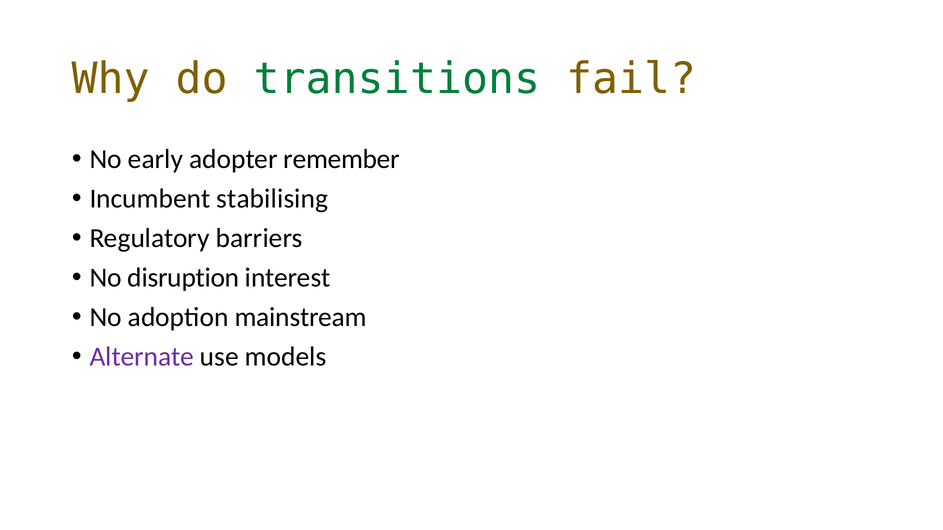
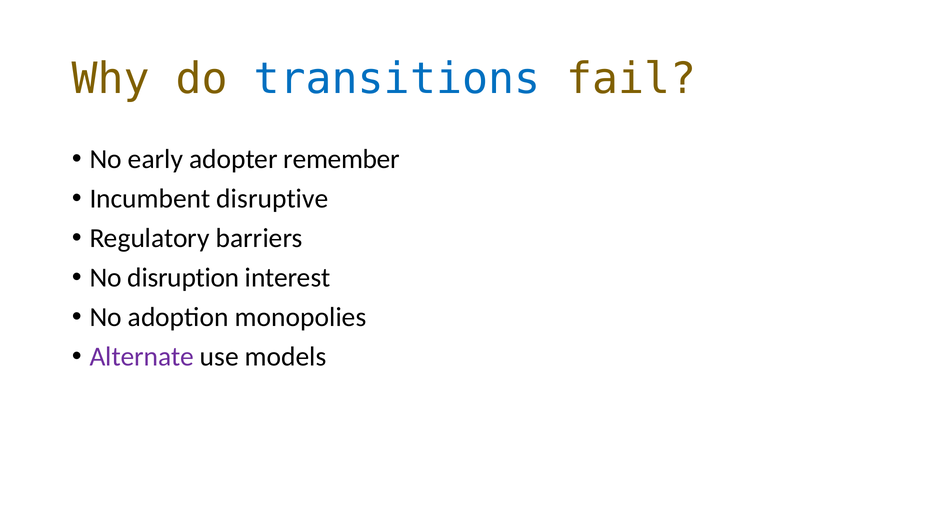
transitions colour: green -> blue
stabilising: stabilising -> disruptive
mainstream: mainstream -> monopolies
